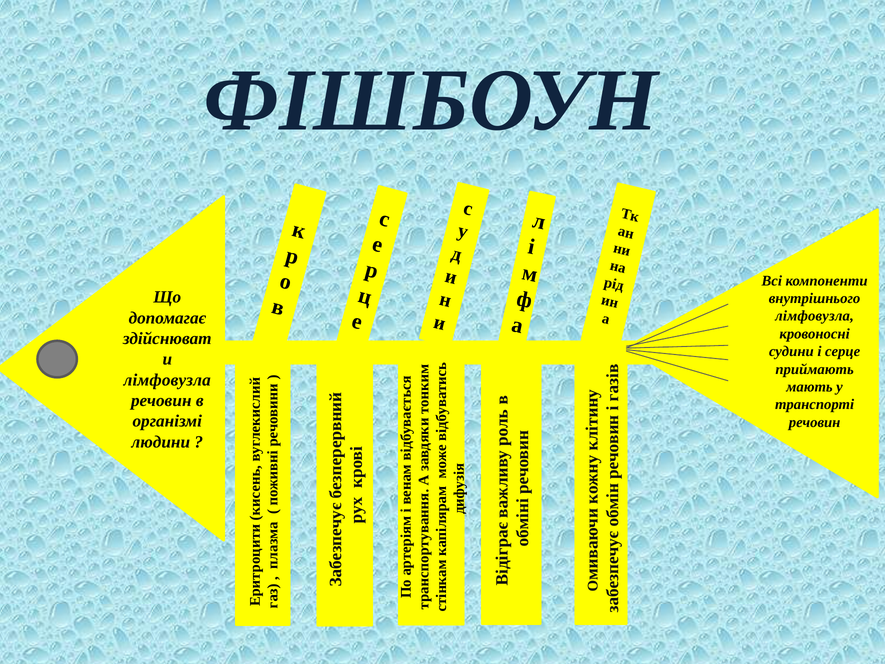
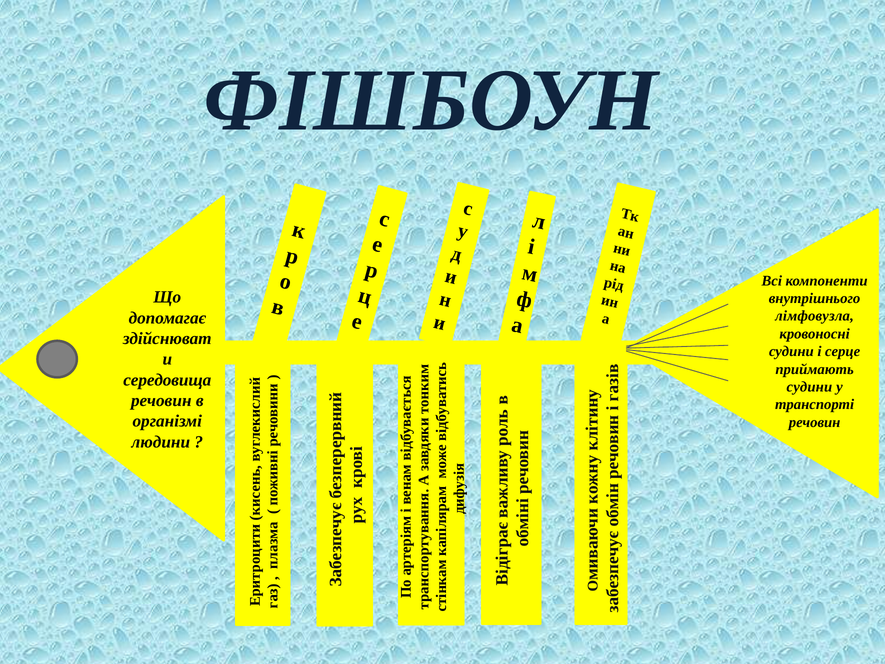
лімфовузла at (167, 380): лімфовузла -> середовища
мають at (810, 387): мають -> судини
